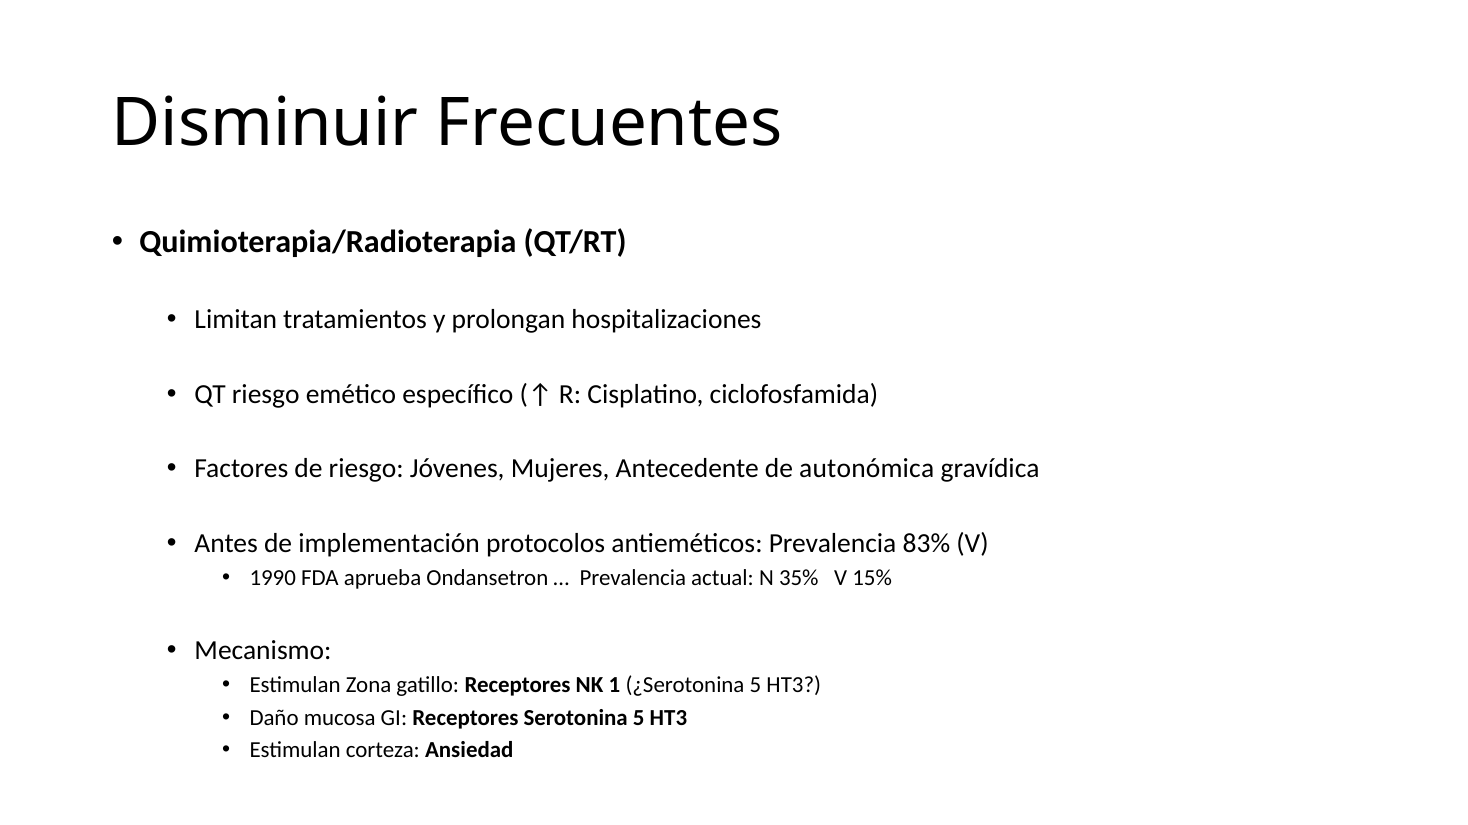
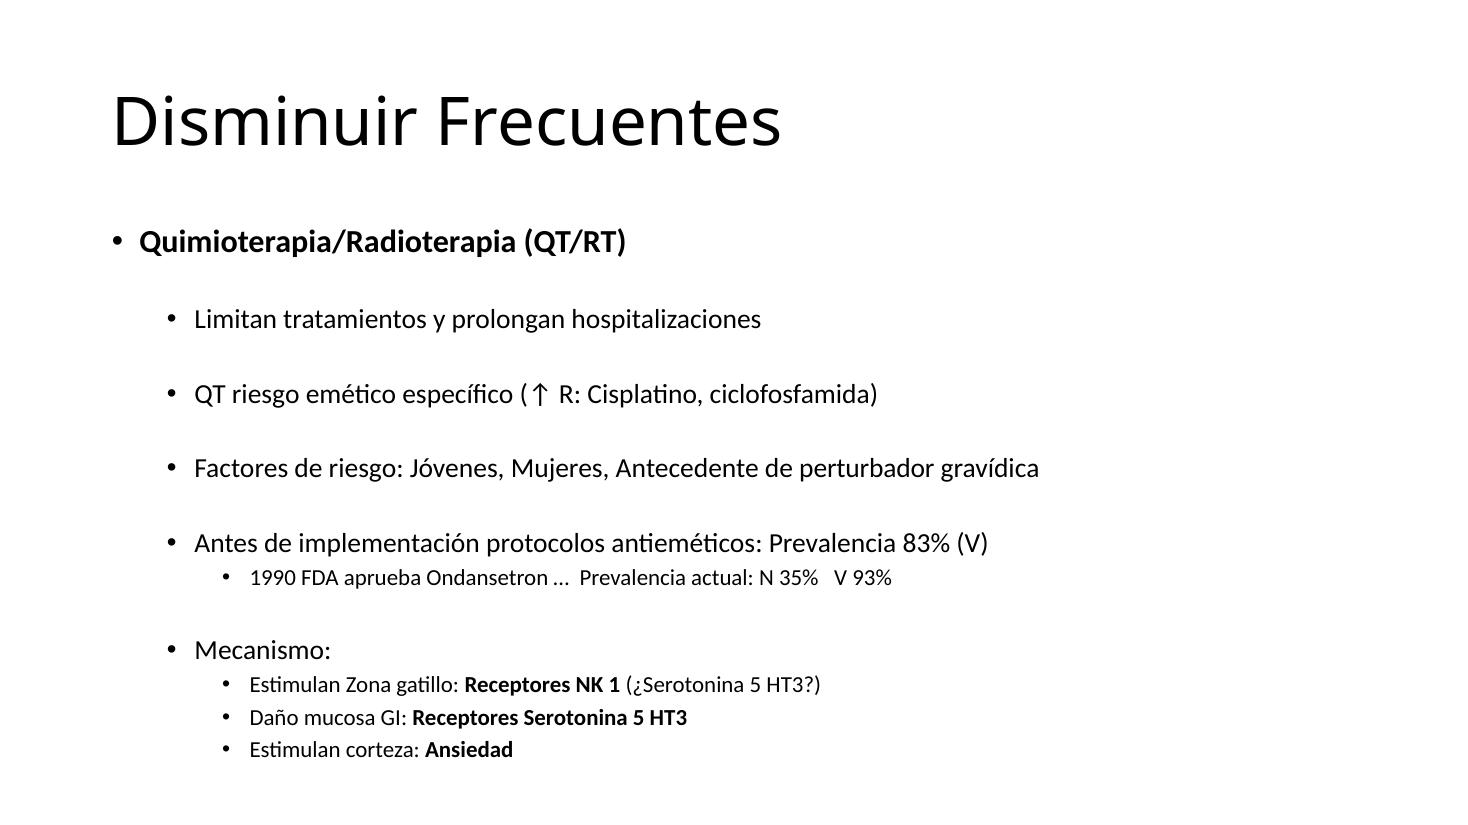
autonómica: autonómica -> perturbador
15%: 15% -> 93%
